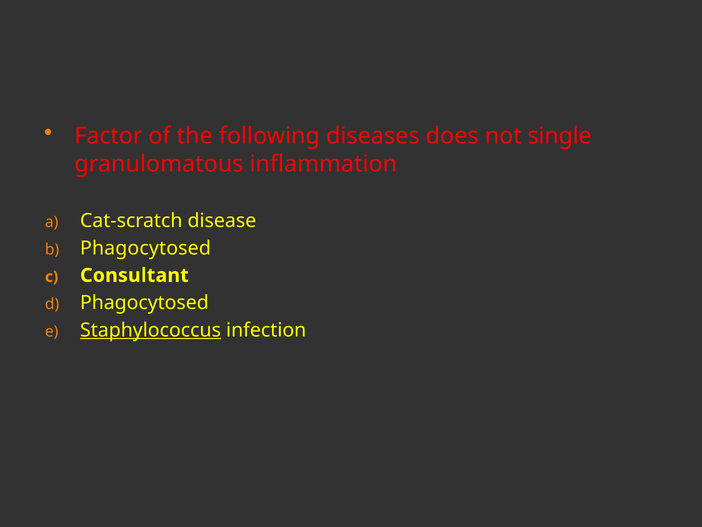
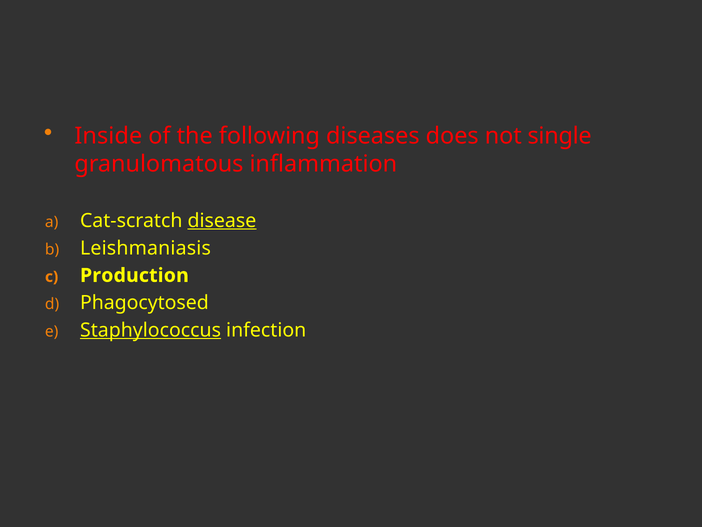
Factor: Factor -> Inside
disease underline: none -> present
Phagocytosed at (145, 248): Phagocytosed -> Leishmaniasis
Consultant: Consultant -> Production
